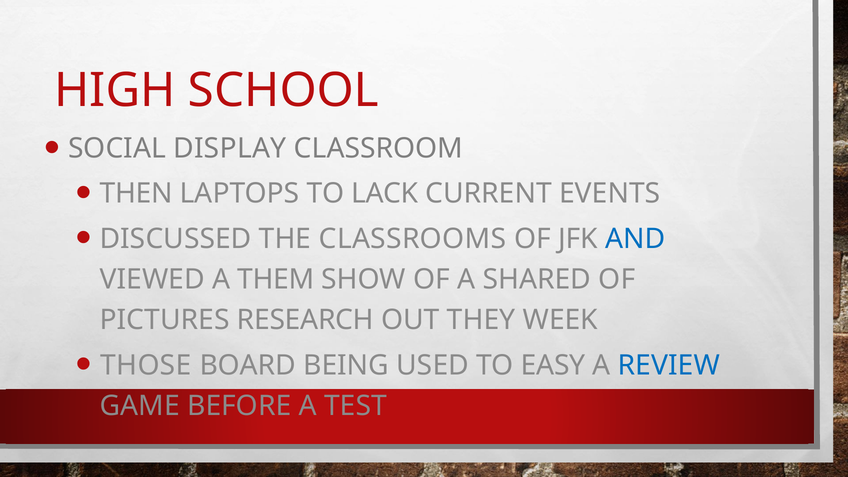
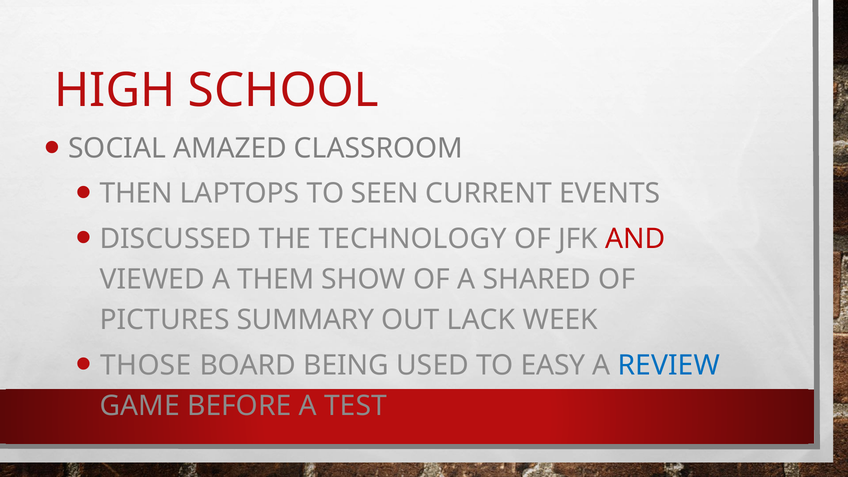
DISPLAY: DISPLAY -> AMAZED
LACK: LACK -> SEEN
CLASSROOMS: CLASSROOMS -> TECHNOLOGY
AND colour: blue -> red
RESEARCH: RESEARCH -> SUMMARY
THEY: THEY -> LACK
